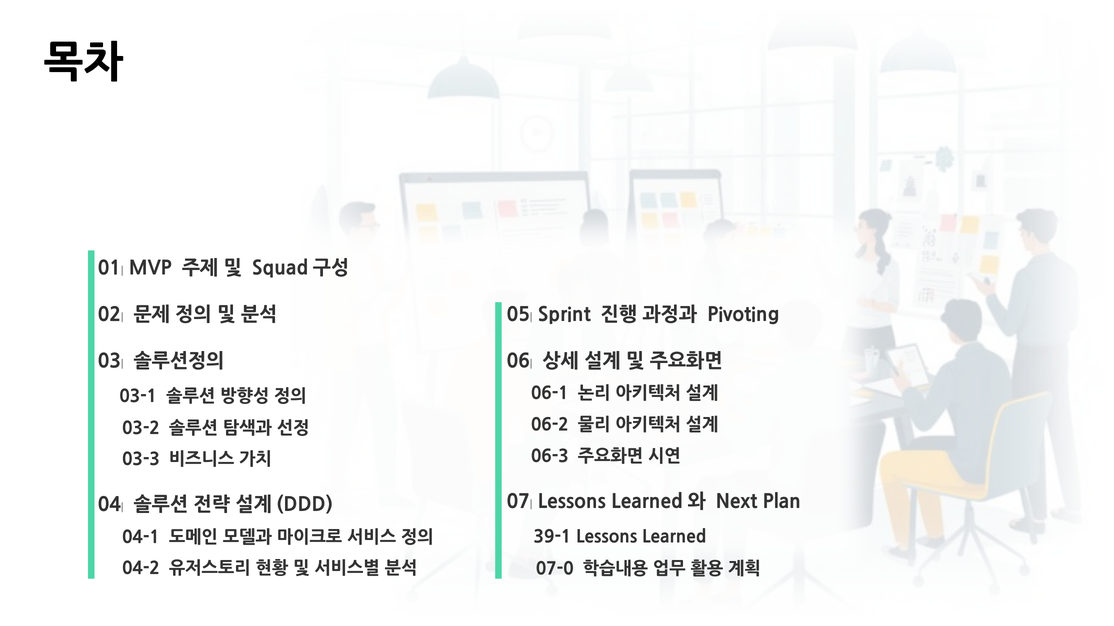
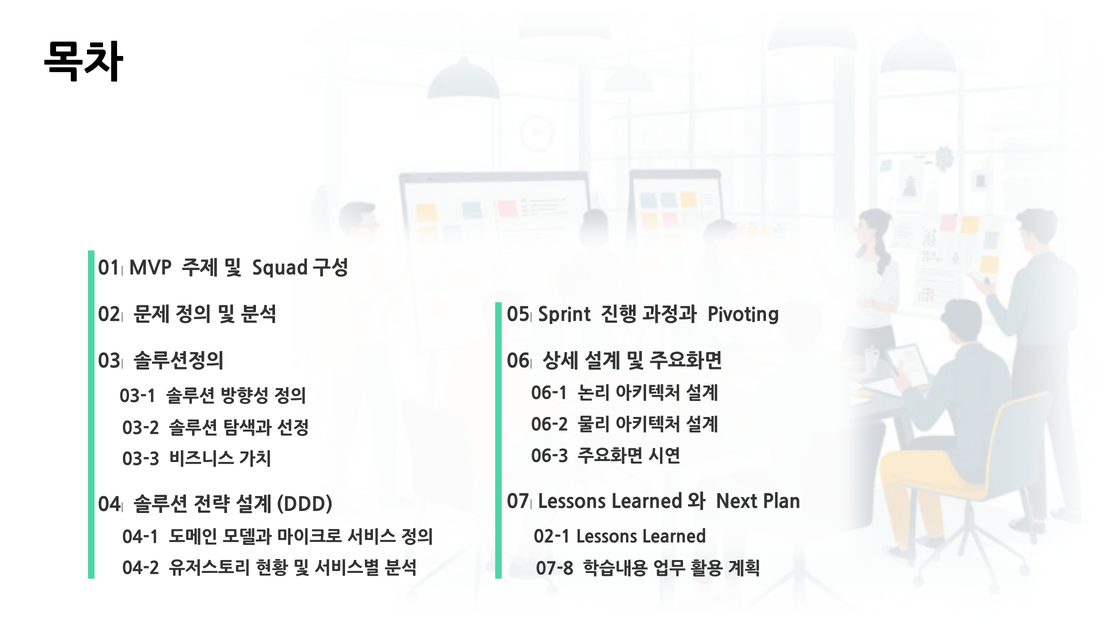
39-1: 39-1 -> 02-1
07-0: 07-0 -> 07-8
